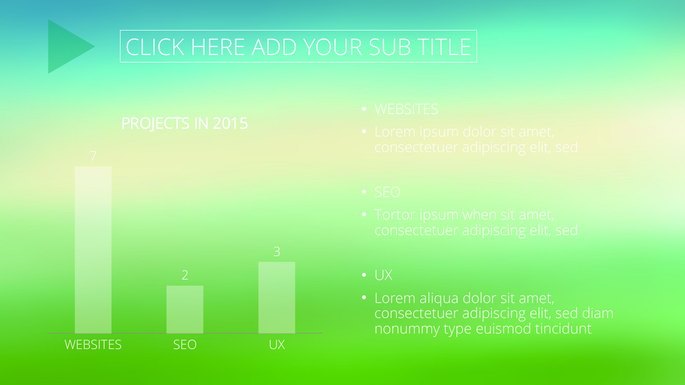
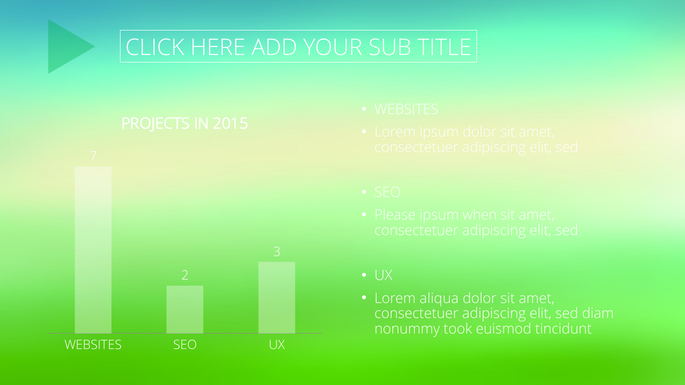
Tortor: Tortor -> Please
type: type -> took
